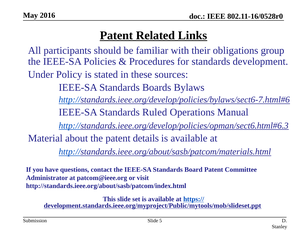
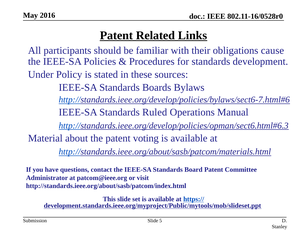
group: group -> cause
details: details -> voting
